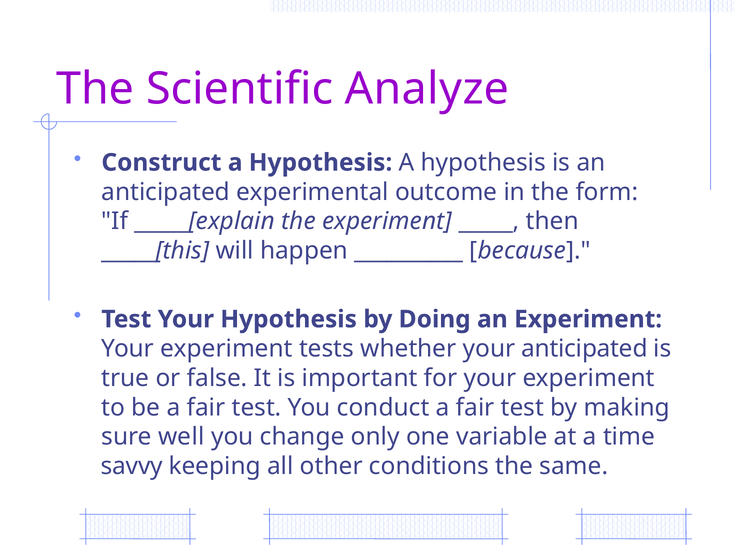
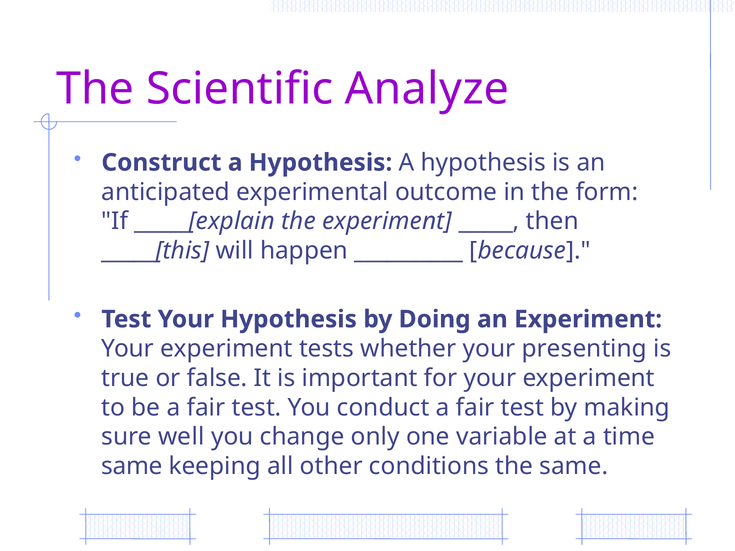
your anticipated: anticipated -> presenting
savvy at (132, 466): savvy -> same
